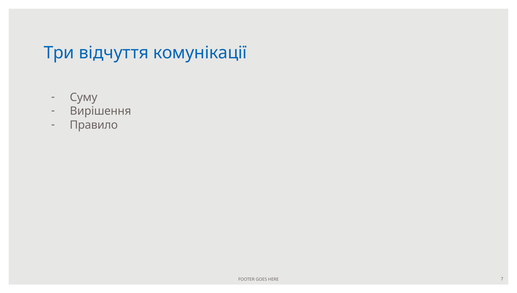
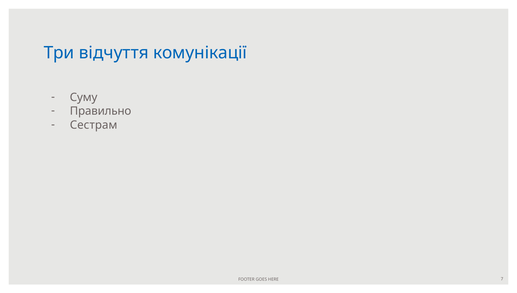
Вирішення: Вирішення -> Правильно
Правило: Правило -> Сестрам
